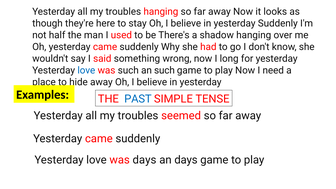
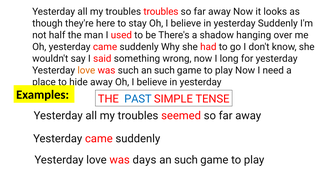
troubles hanging: hanging -> troubles
love at (86, 70) colour: blue -> orange
days at (186, 160): days -> such
